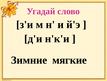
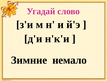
мягкие: мягкие -> немало
